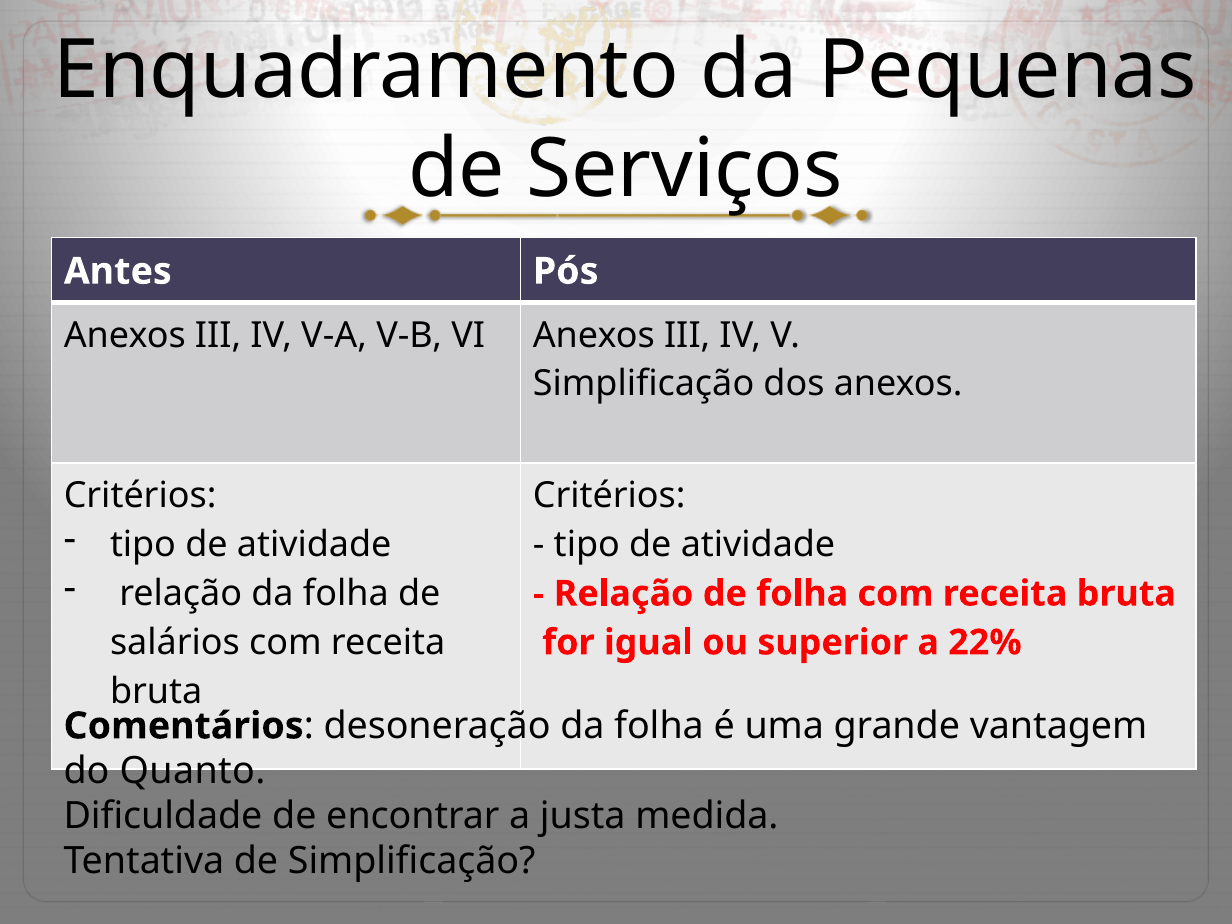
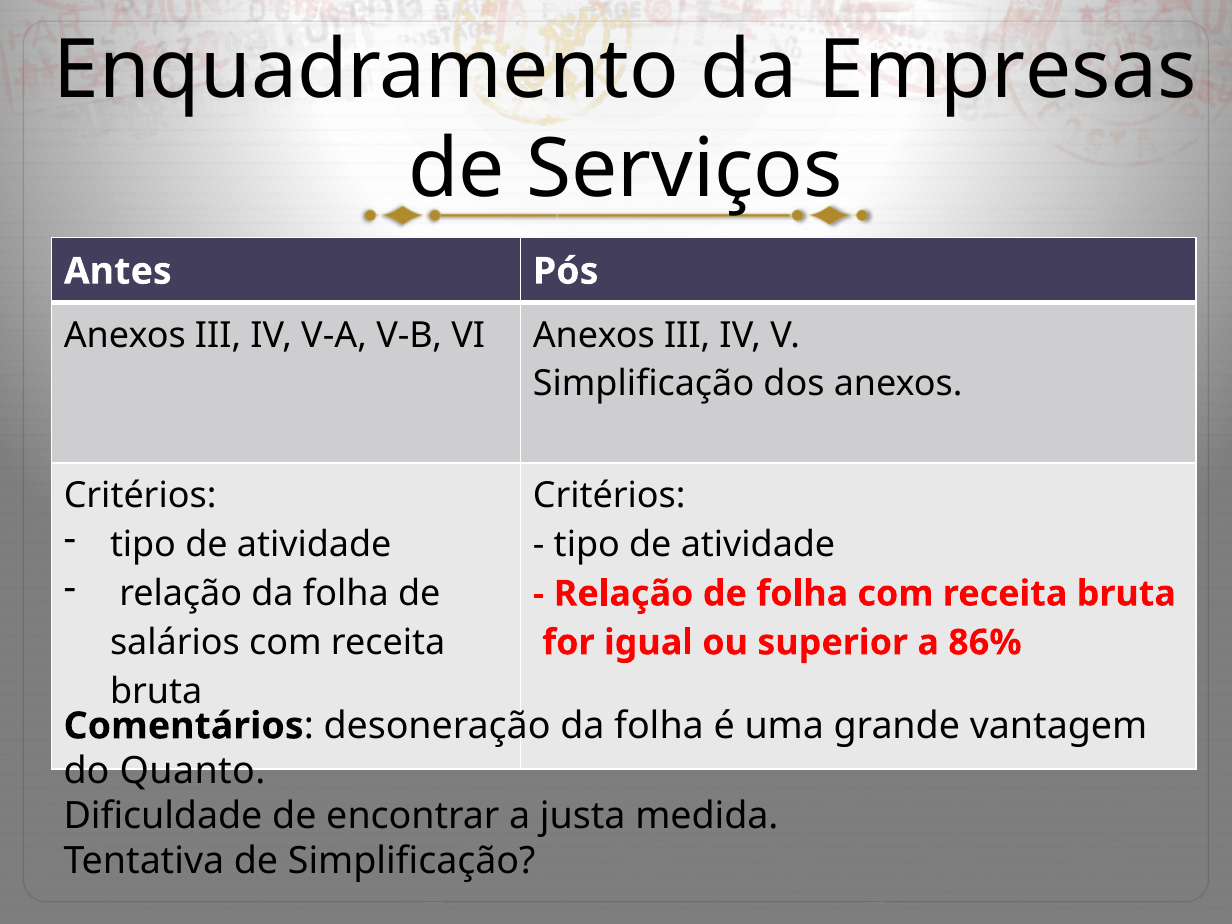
Pequenas: Pequenas -> Empresas
22%: 22% -> 86%
